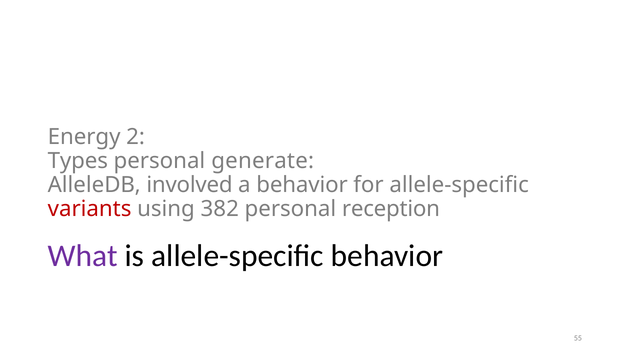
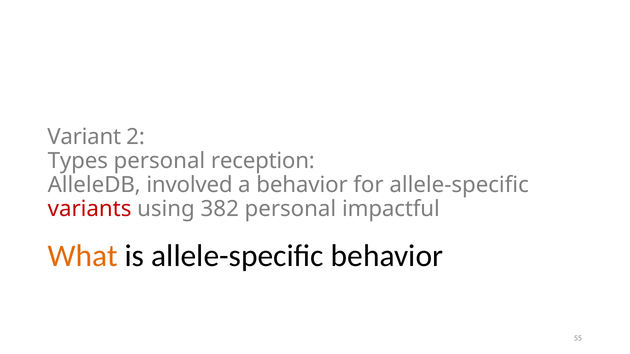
Energy: Energy -> Variant
generate: generate -> reception
reception: reception -> impactful
What colour: purple -> orange
